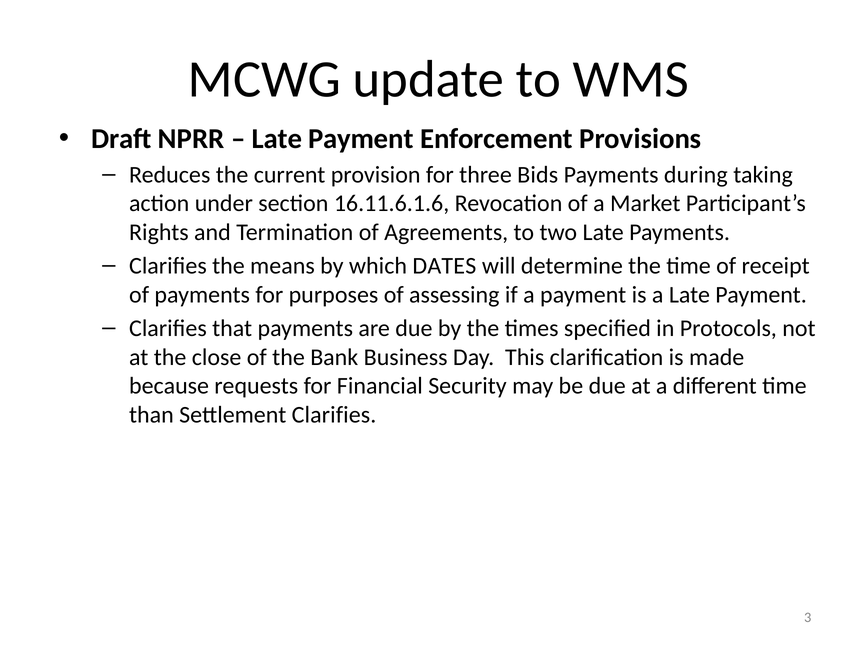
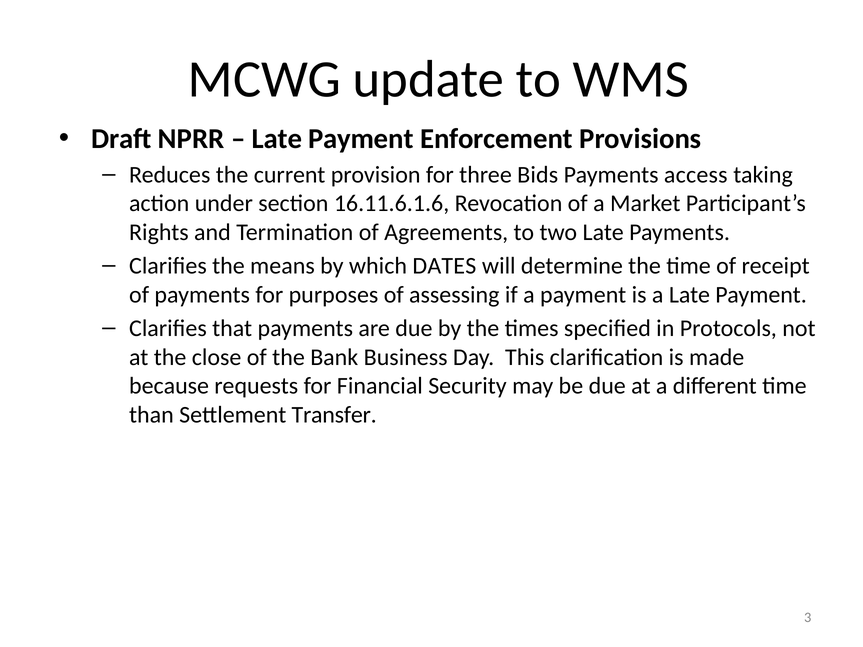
during: during -> access
Settlement Clarifies: Clarifies -> Transfer
